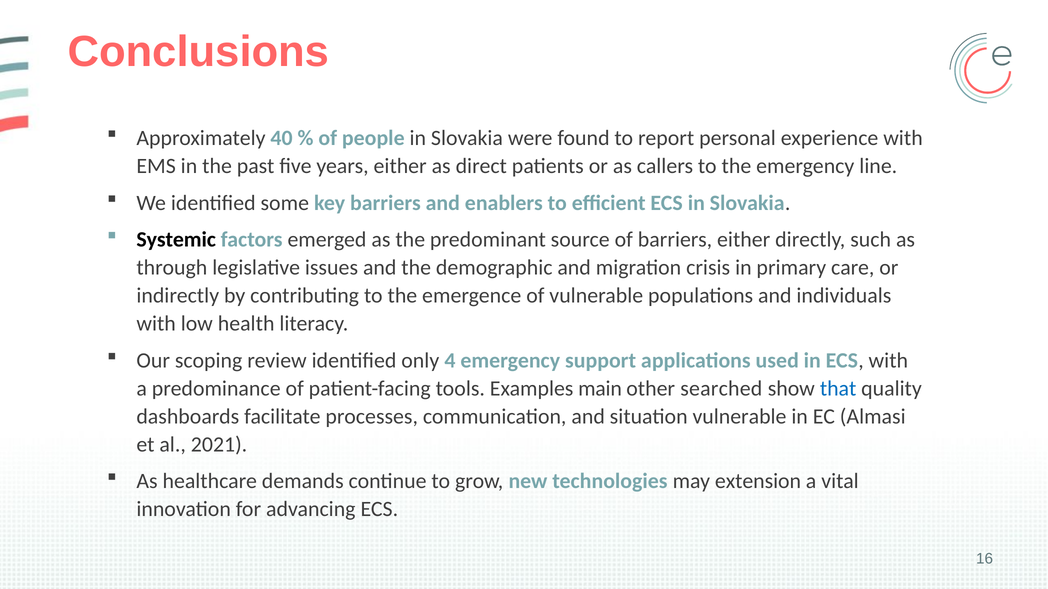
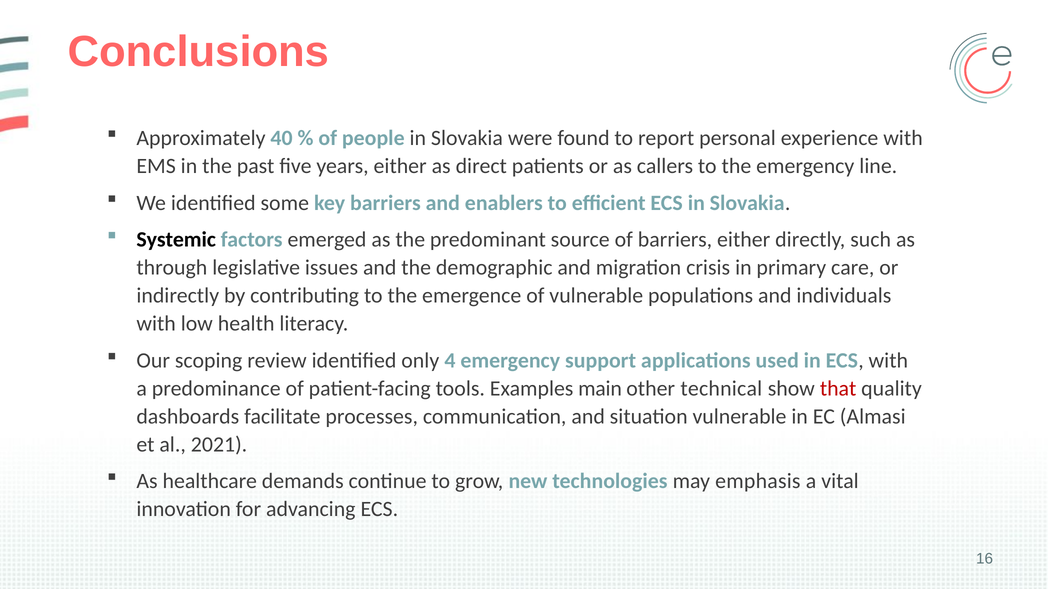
searched: searched -> technical
that colour: blue -> red
extension: extension -> emphasis
